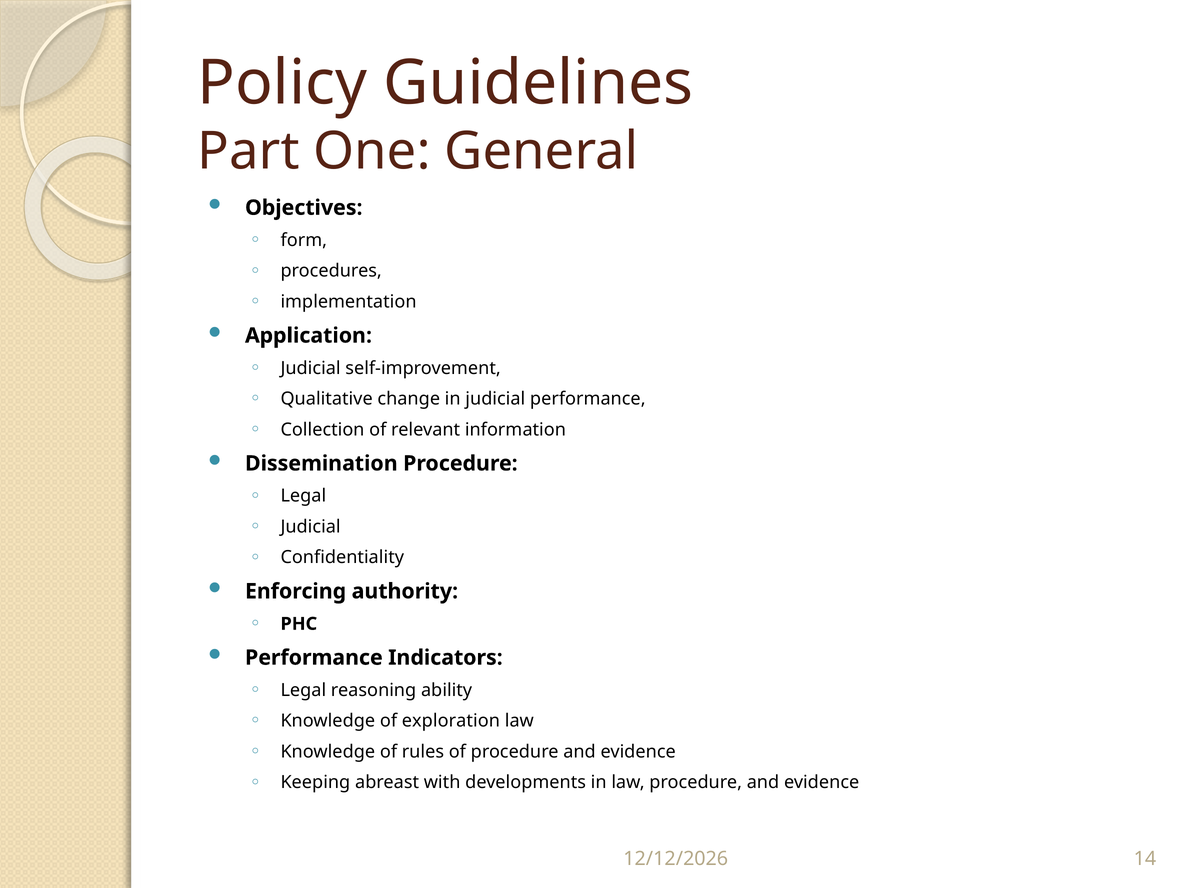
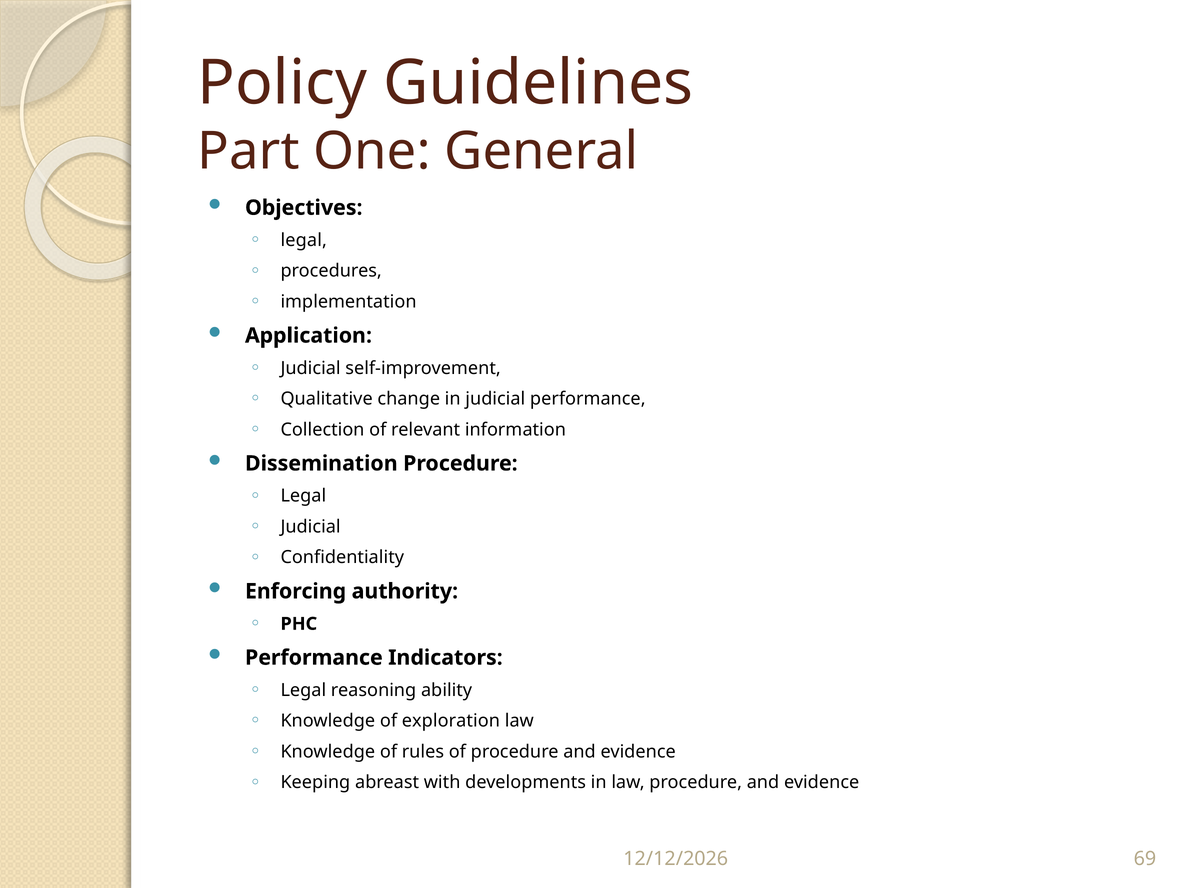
form at (304, 240): form -> legal
14: 14 -> 69
